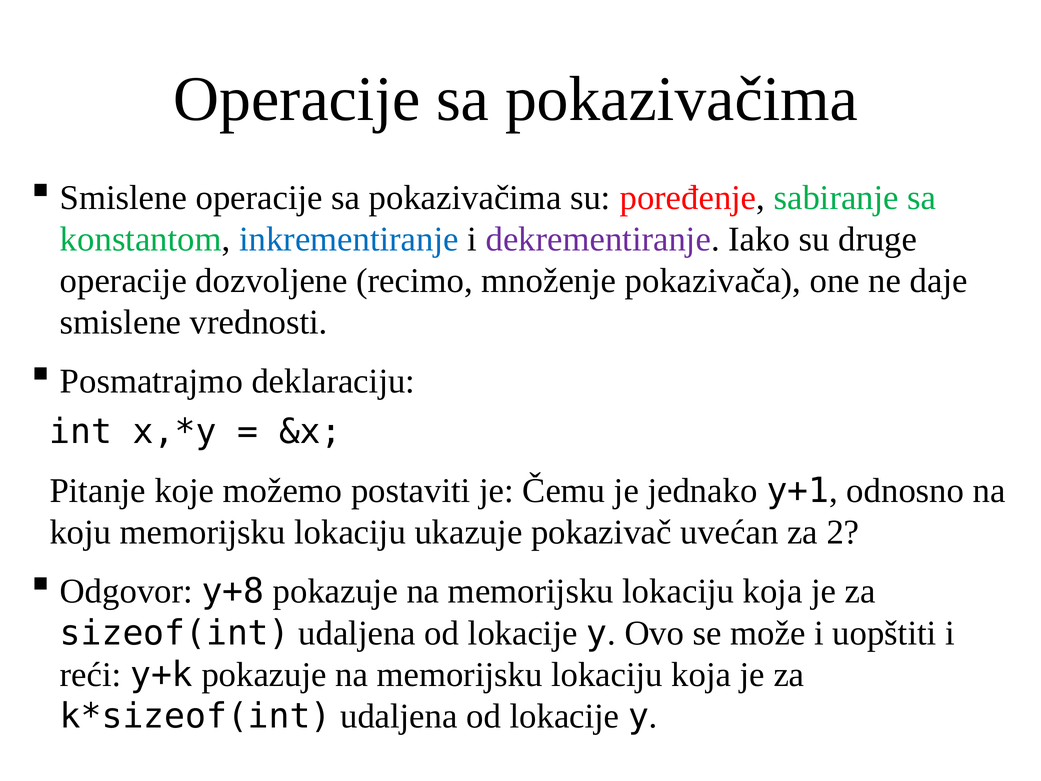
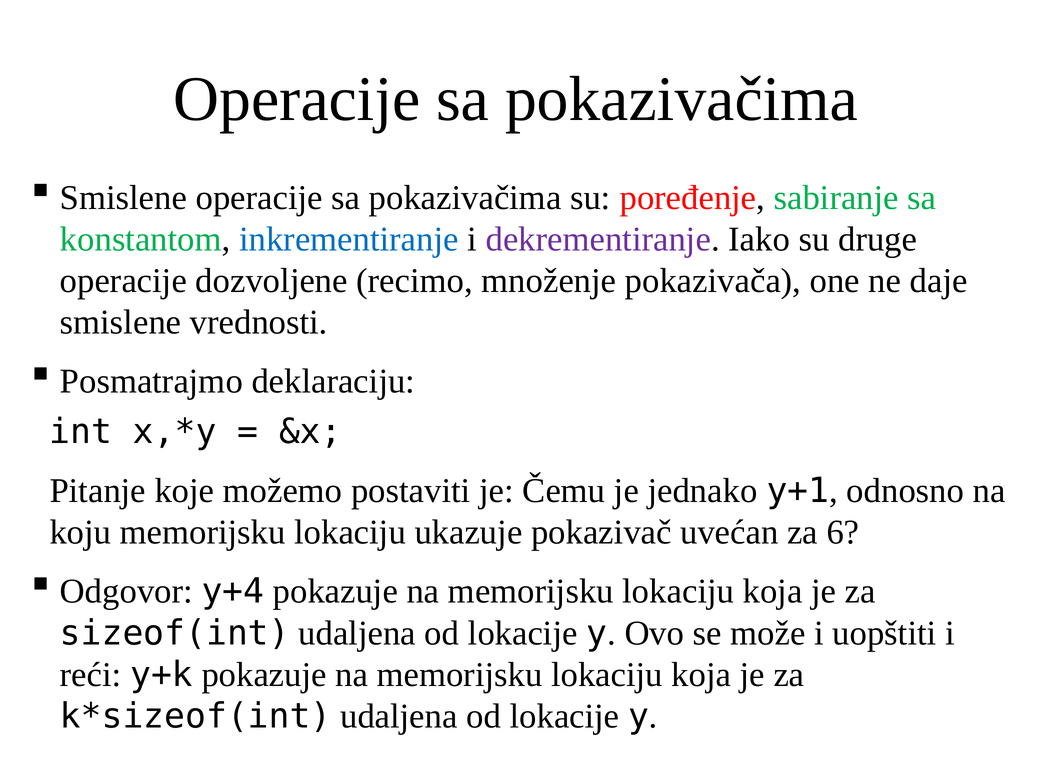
2: 2 -> 6
y+8: y+8 -> y+4
